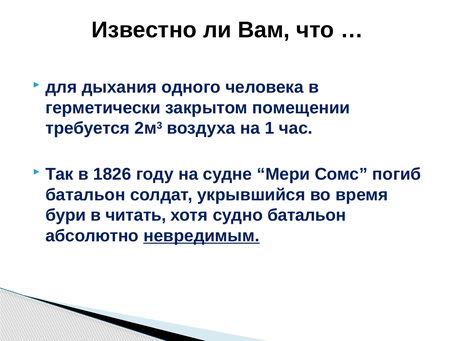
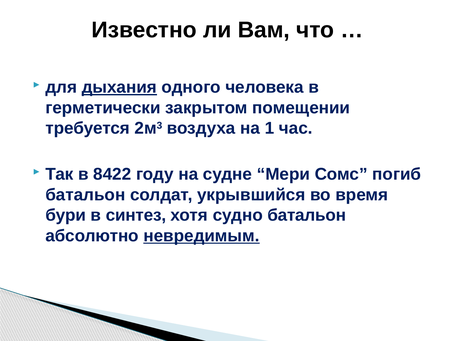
дыхания underline: none -> present
1826: 1826 -> 8422
читать: читать -> синтез
